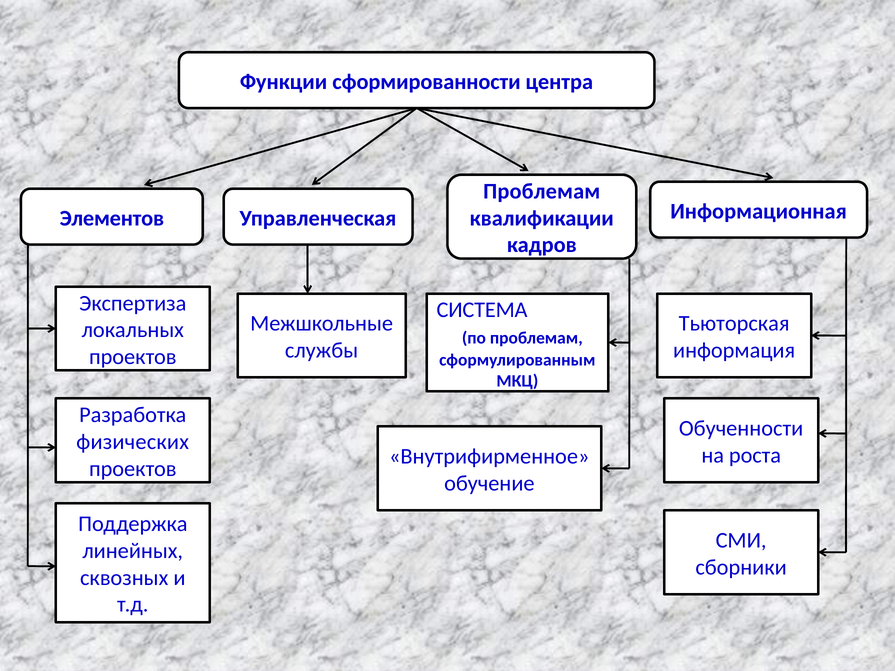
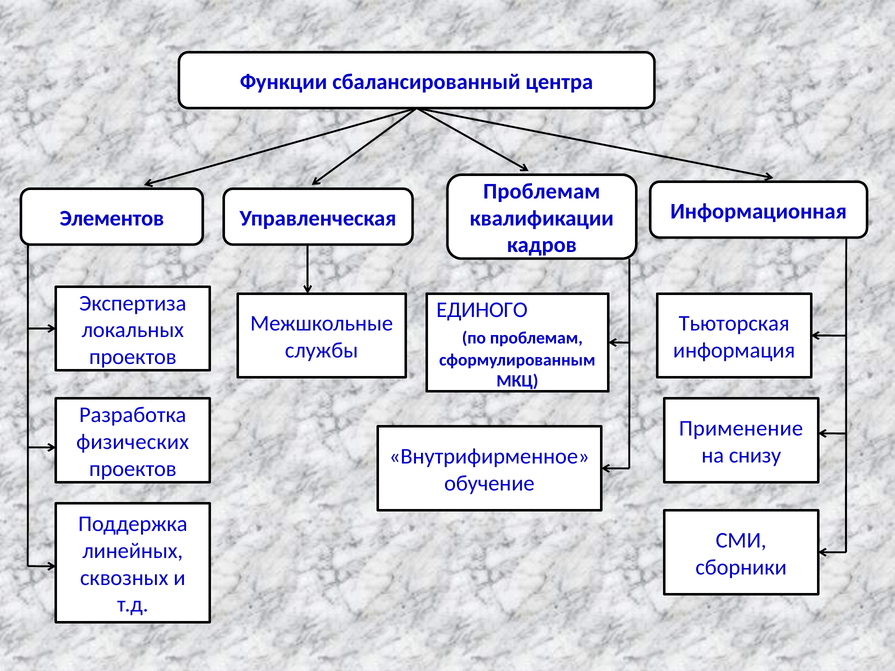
сформированности: сформированности -> сбалансированный
СИСТЕМА: СИСТЕМА -> ЕДИНОГО
Обученности: Обученности -> Применение
роста: роста -> снизу
